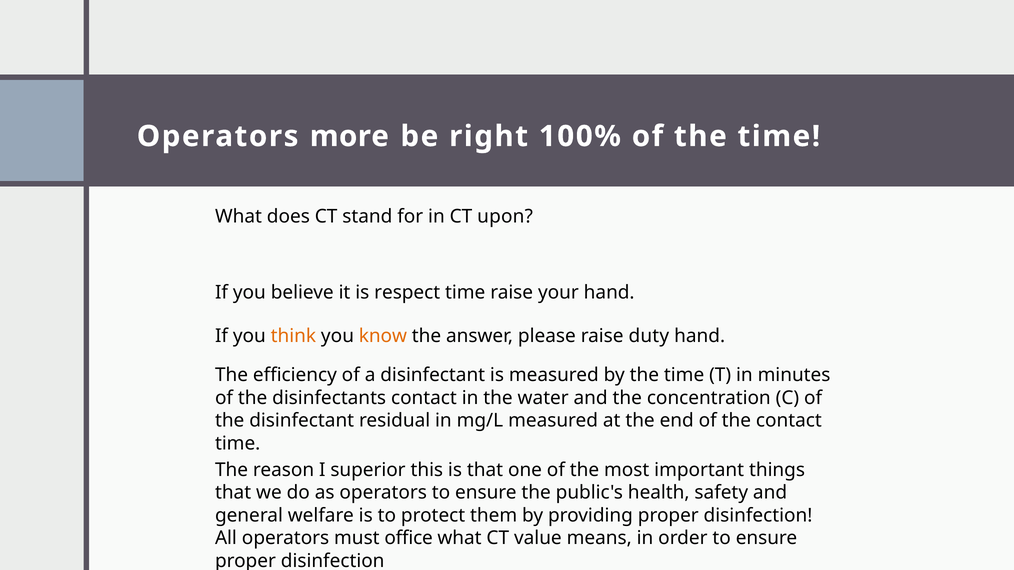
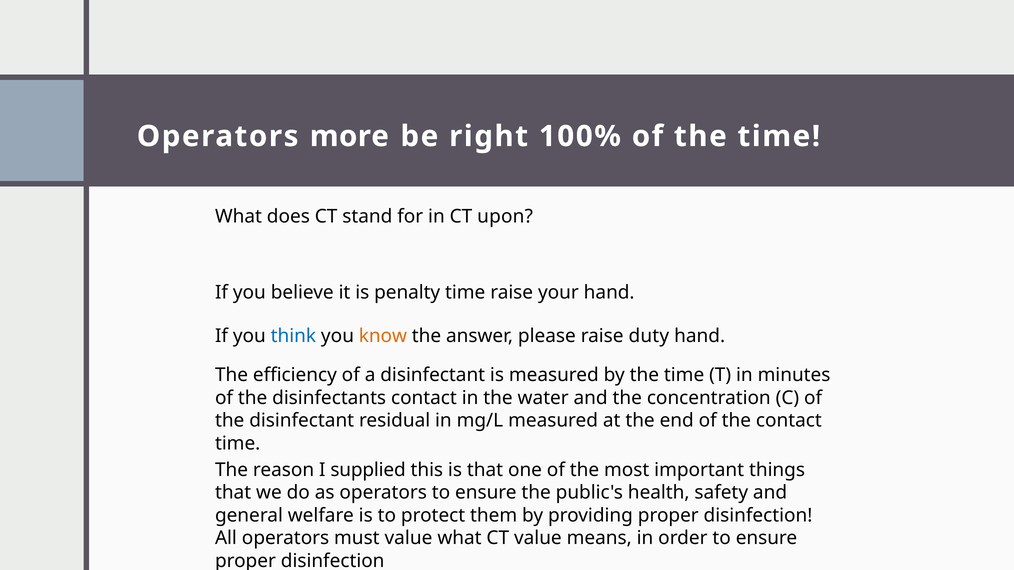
respect: respect -> penalty
think colour: orange -> blue
superior: superior -> supplied
must office: office -> value
